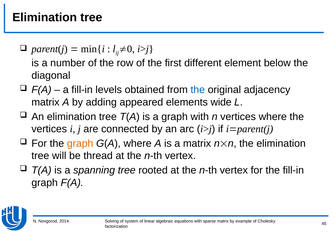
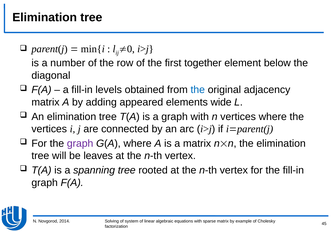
different: different -> together
graph at (80, 143) colour: orange -> purple
thread: thread -> leaves
